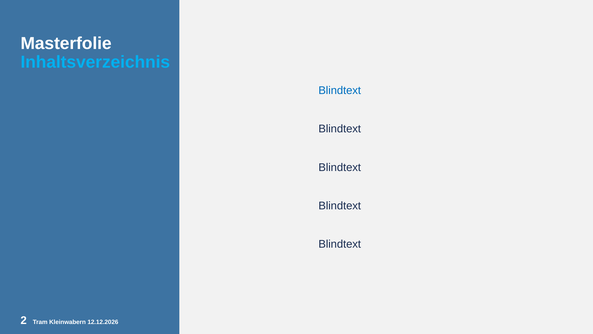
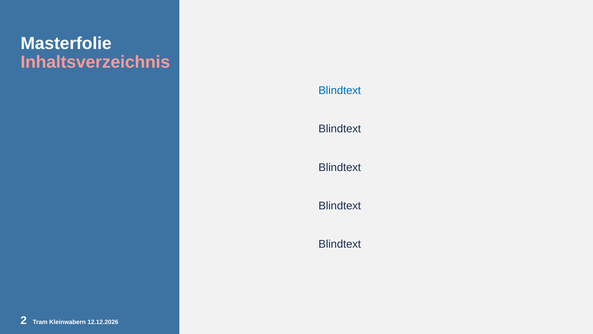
Inhaltsverzeichnis colour: light blue -> pink
